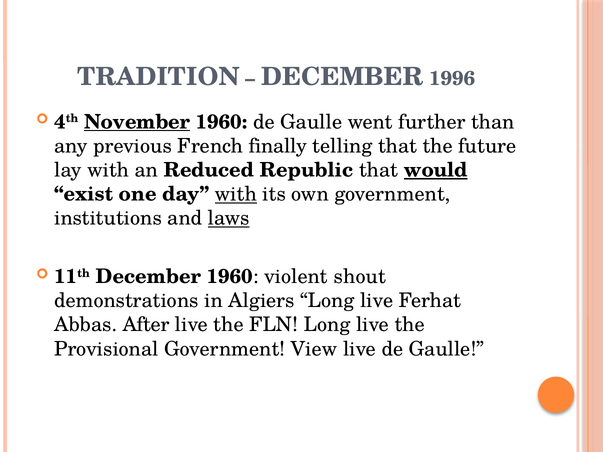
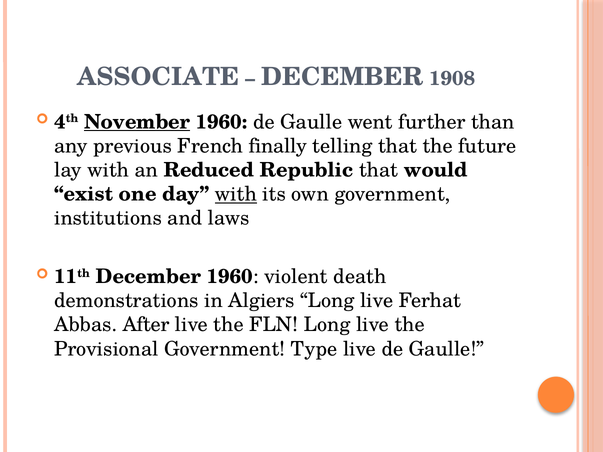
TRADITION: TRADITION -> ASSOCIATE
1996: 1996 -> 1908
would underline: present -> none
laws underline: present -> none
shout: shout -> death
View: View -> Type
